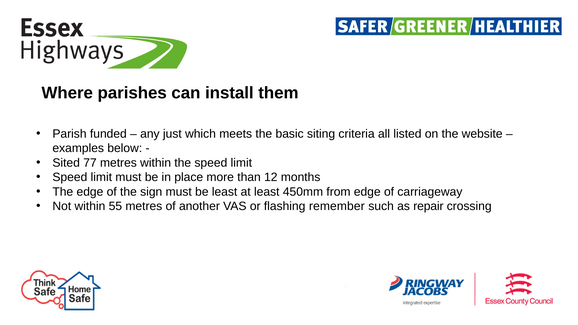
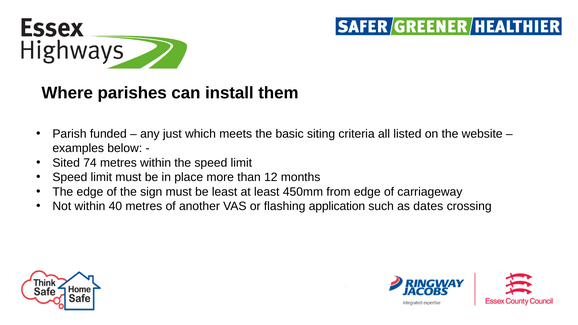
77: 77 -> 74
55: 55 -> 40
remember: remember -> application
repair: repair -> dates
